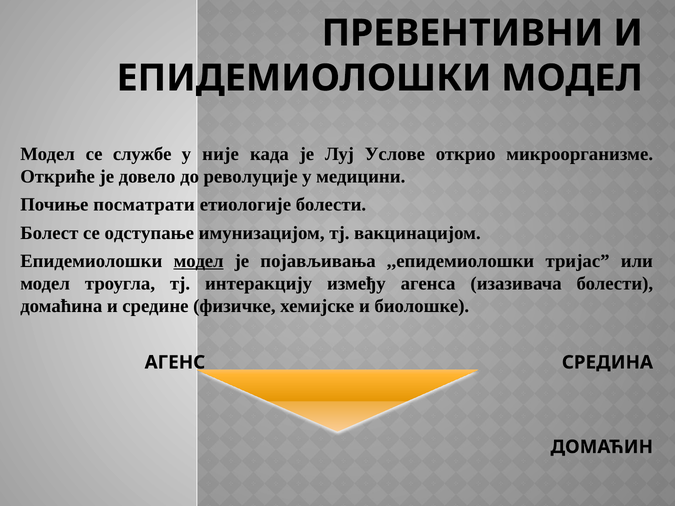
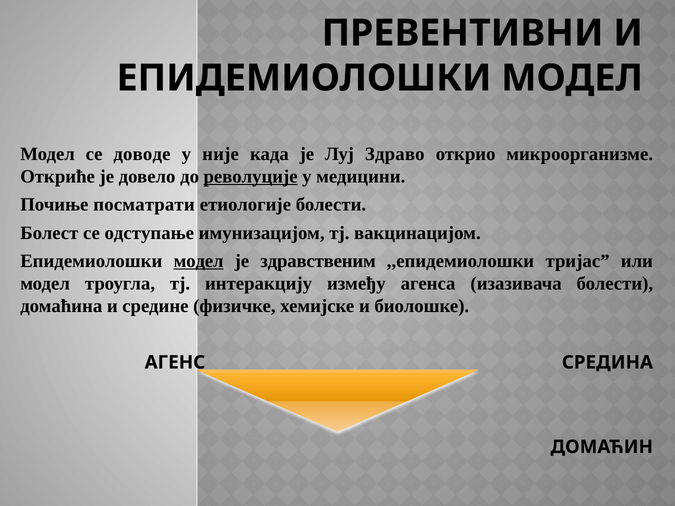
службe: службe -> довoде
Услове: Услове -> Здраво
револуције underline: none -> present
појављивања: појављивања -> здравственим
